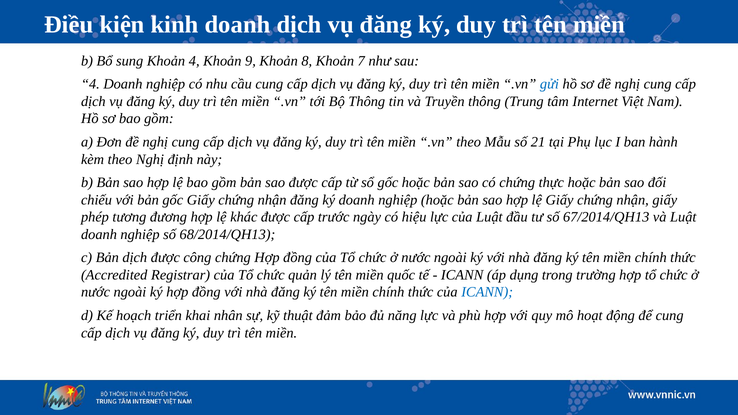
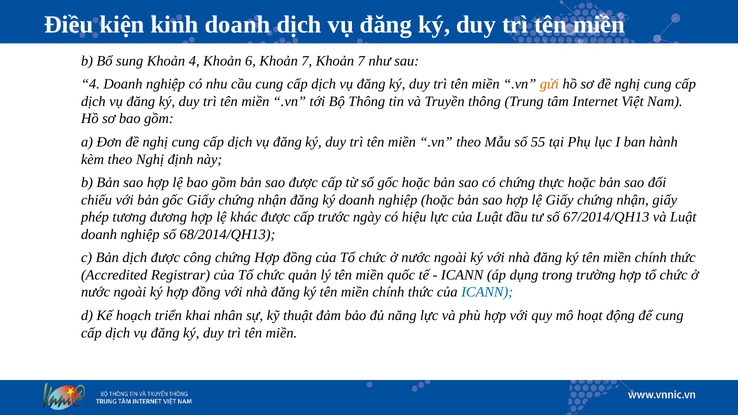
9: 9 -> 6
8 at (307, 61): 8 -> 7
gửi colour: blue -> orange
21: 21 -> 55
